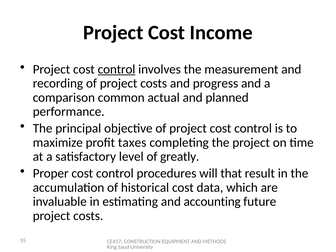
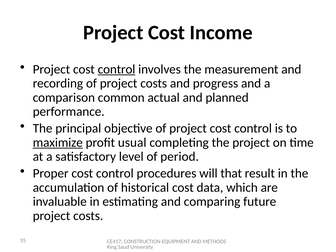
maximize underline: none -> present
taxes: taxes -> usual
greatly: greatly -> period
accounting: accounting -> comparing
